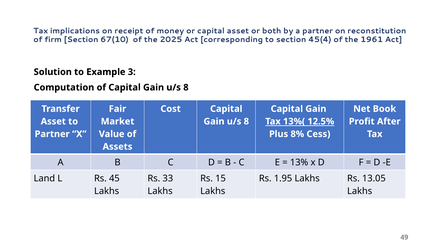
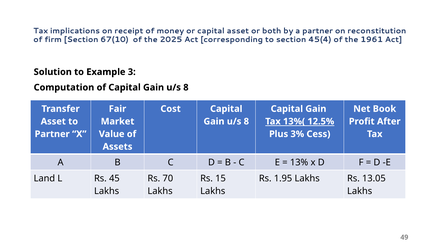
8%: 8% -> 3%
33: 33 -> 70
